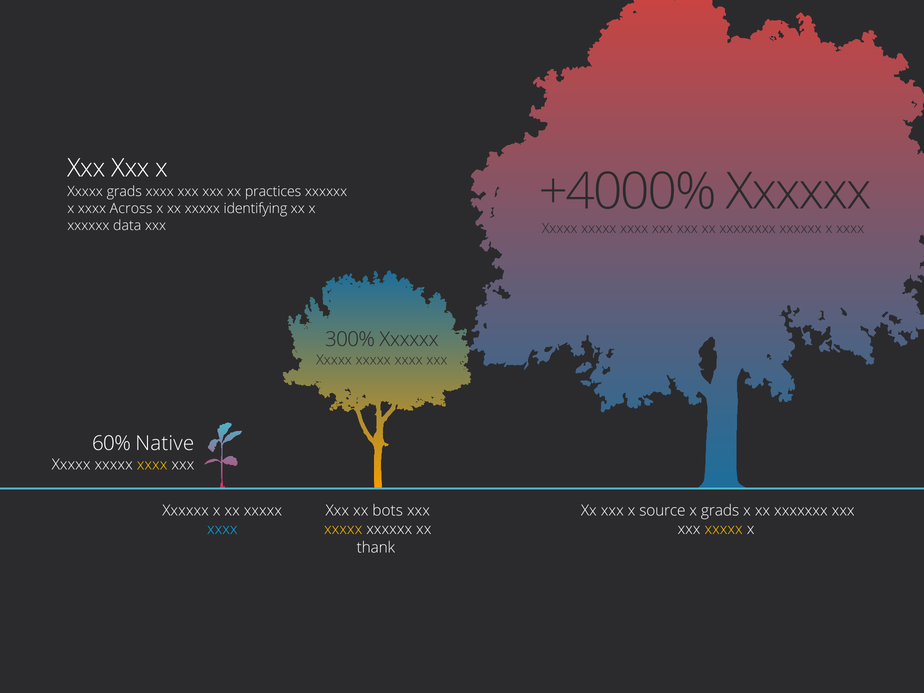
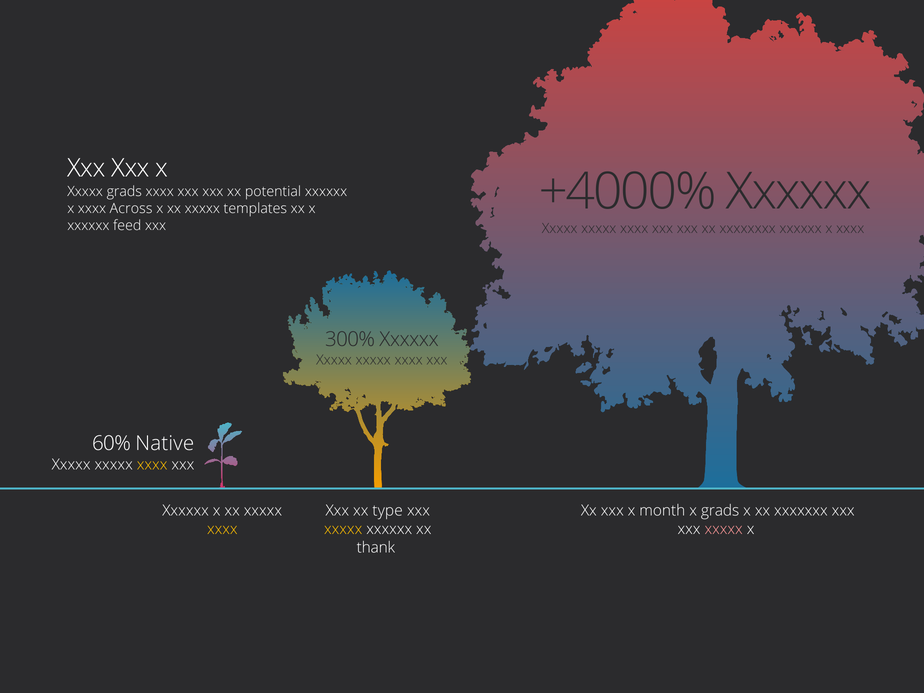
practices: practices -> potential
identifying: identifying -> templates
data: data -> feed
bots: bots -> type
source: source -> month
xxxx at (222, 529) colour: light blue -> yellow
xxxxx at (724, 529) colour: yellow -> pink
